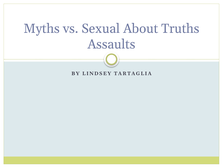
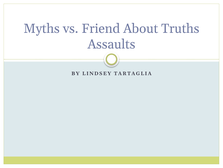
Sexual: Sexual -> Friend
